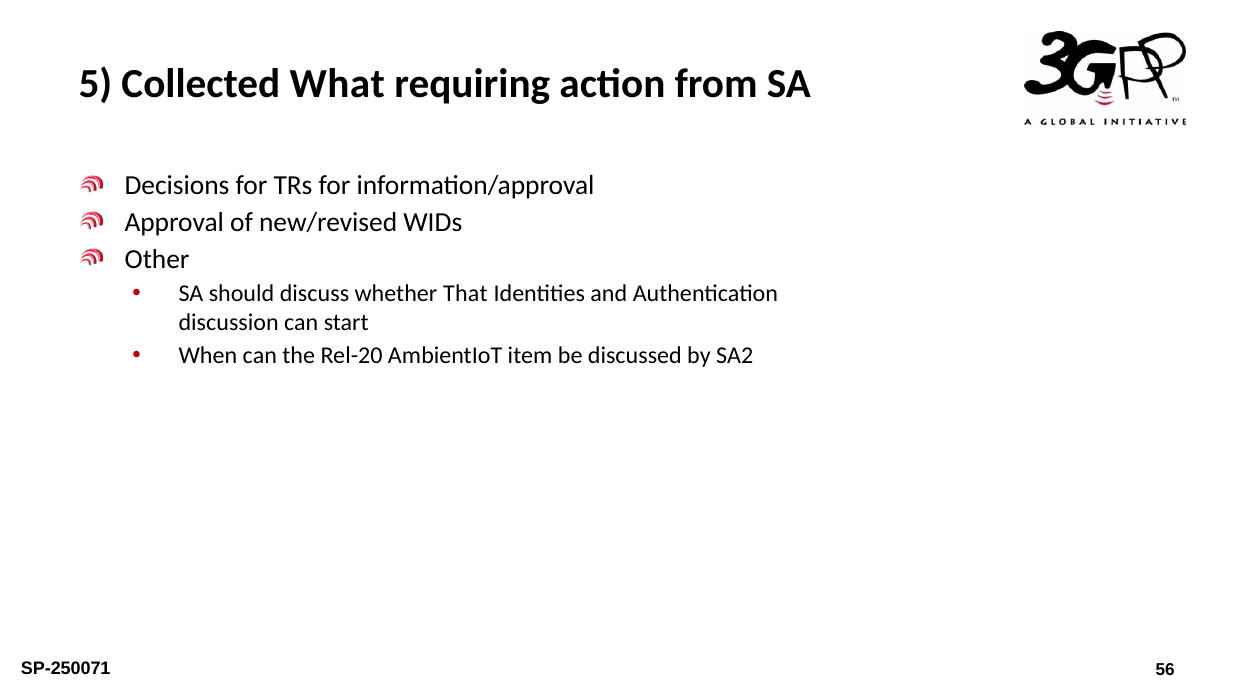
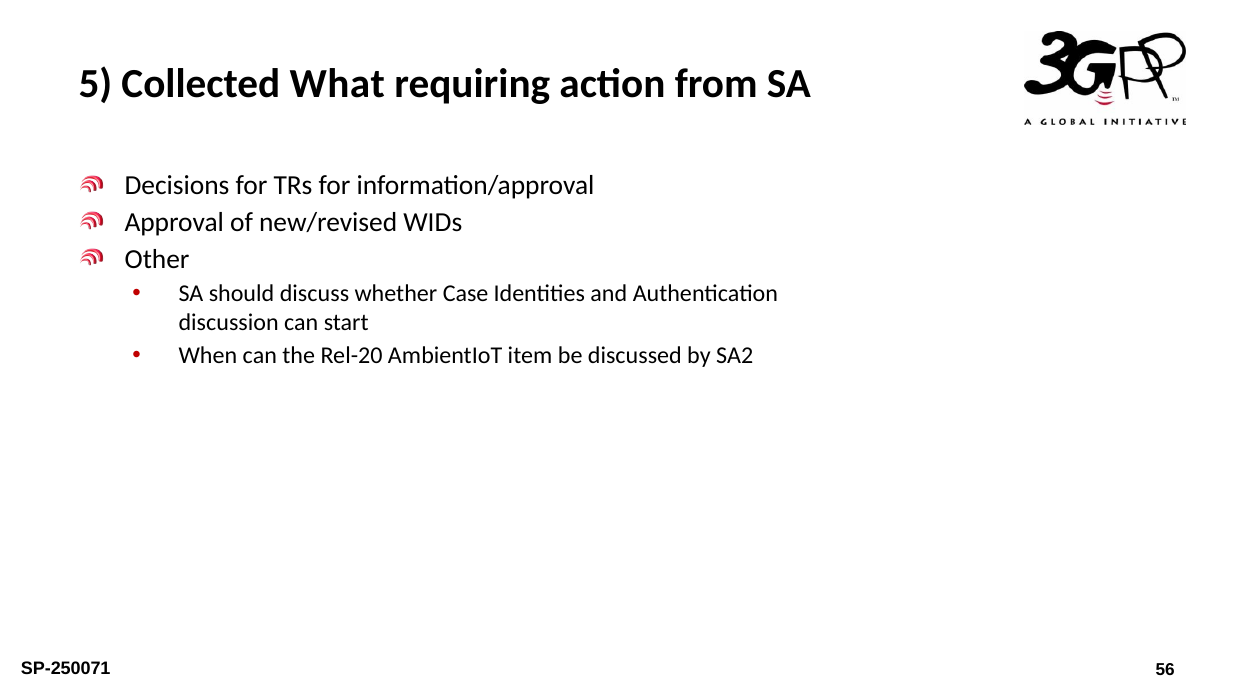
That: That -> Case
